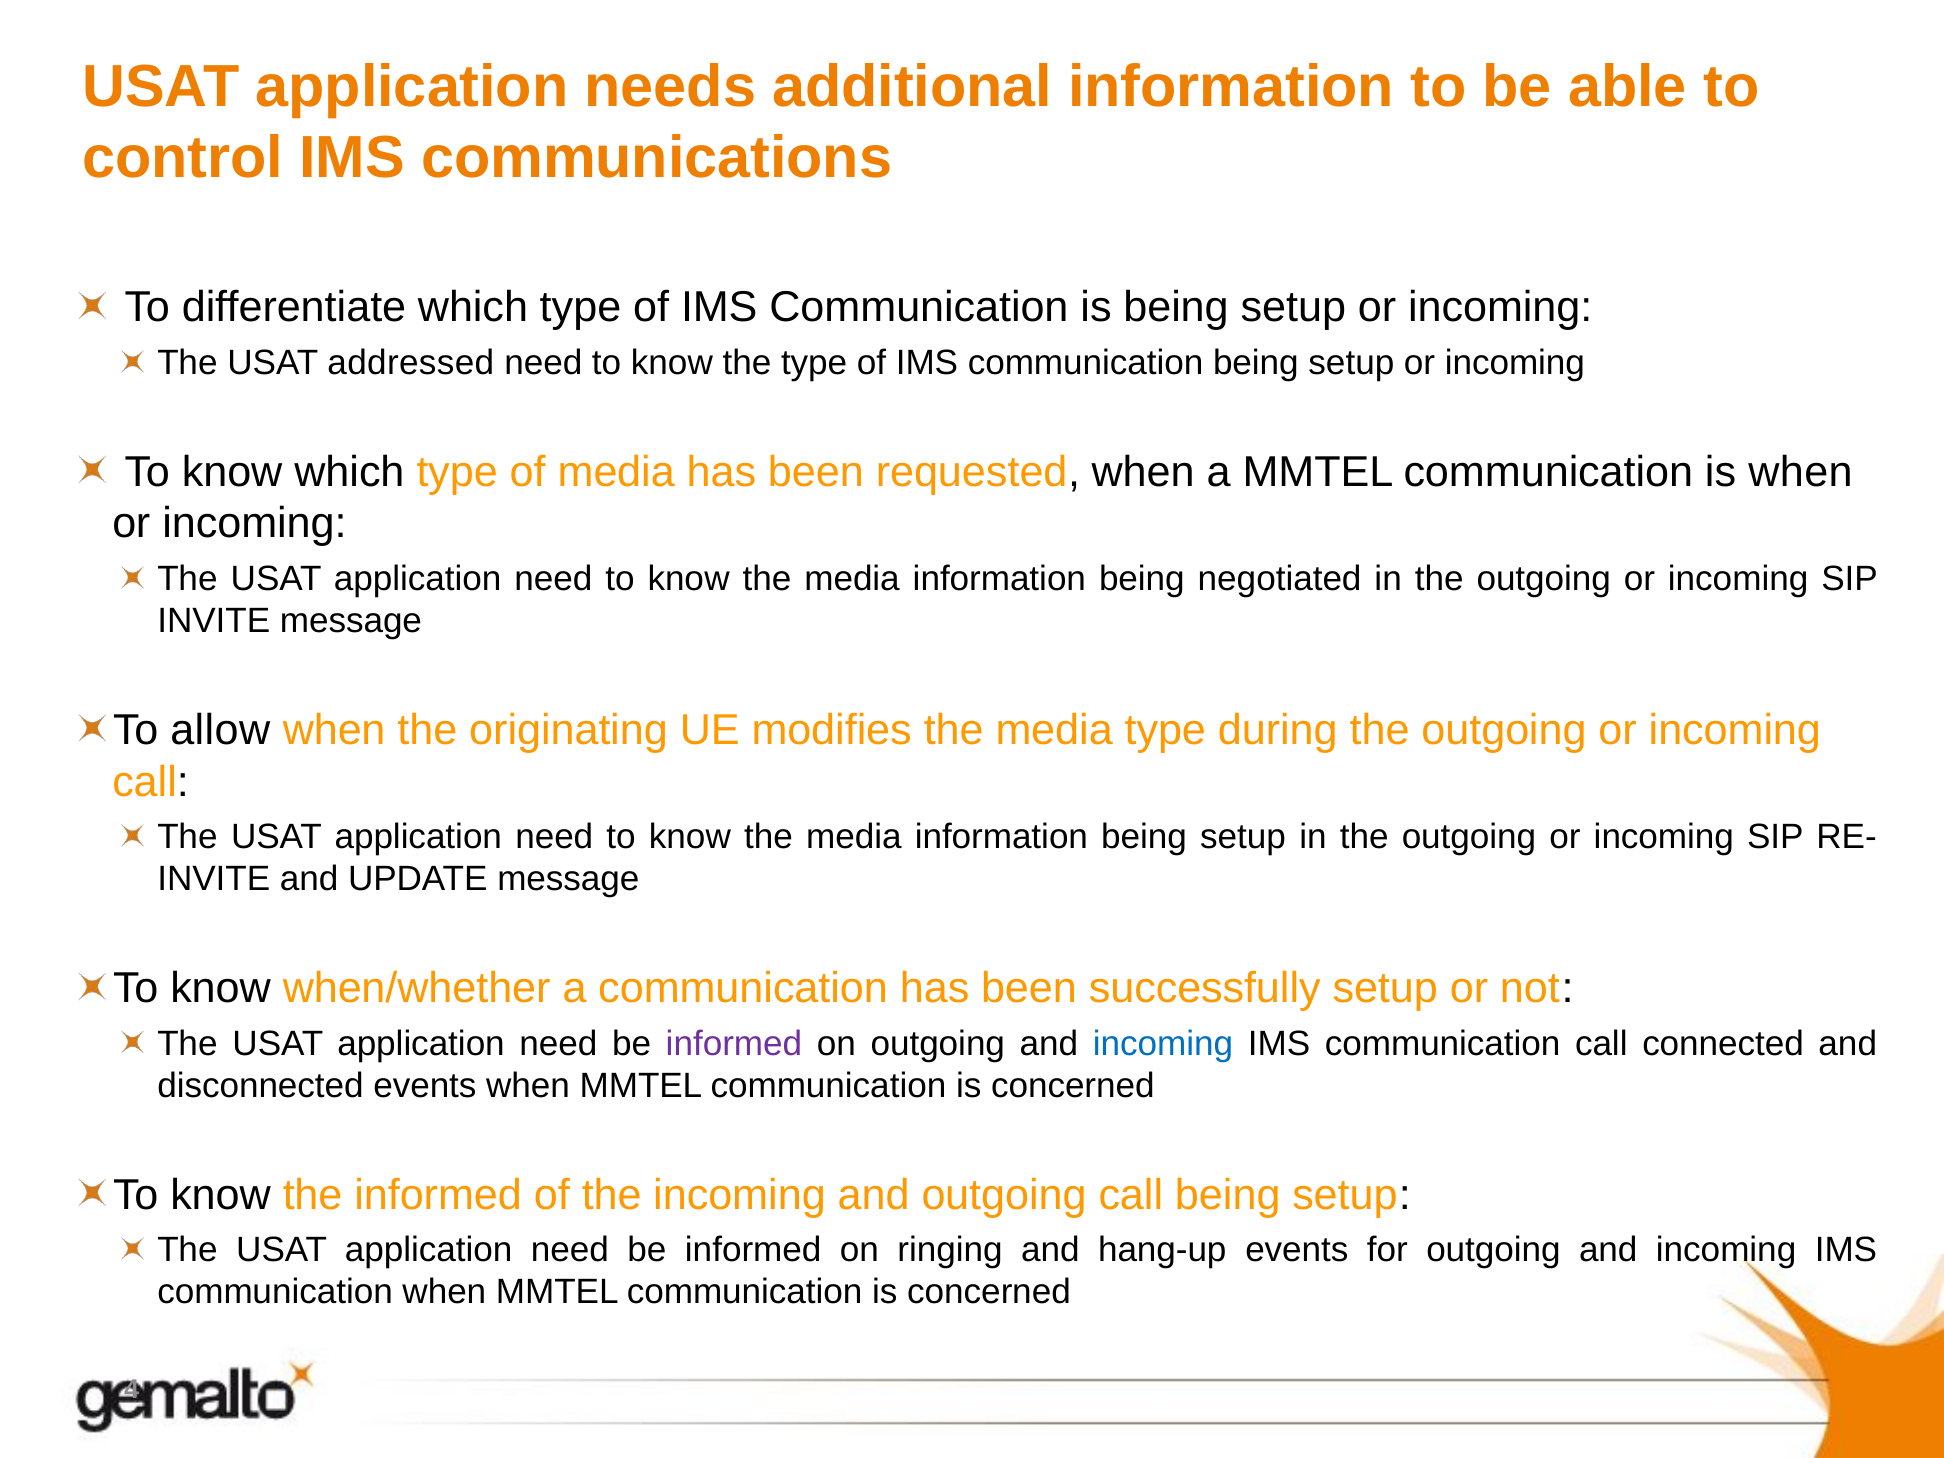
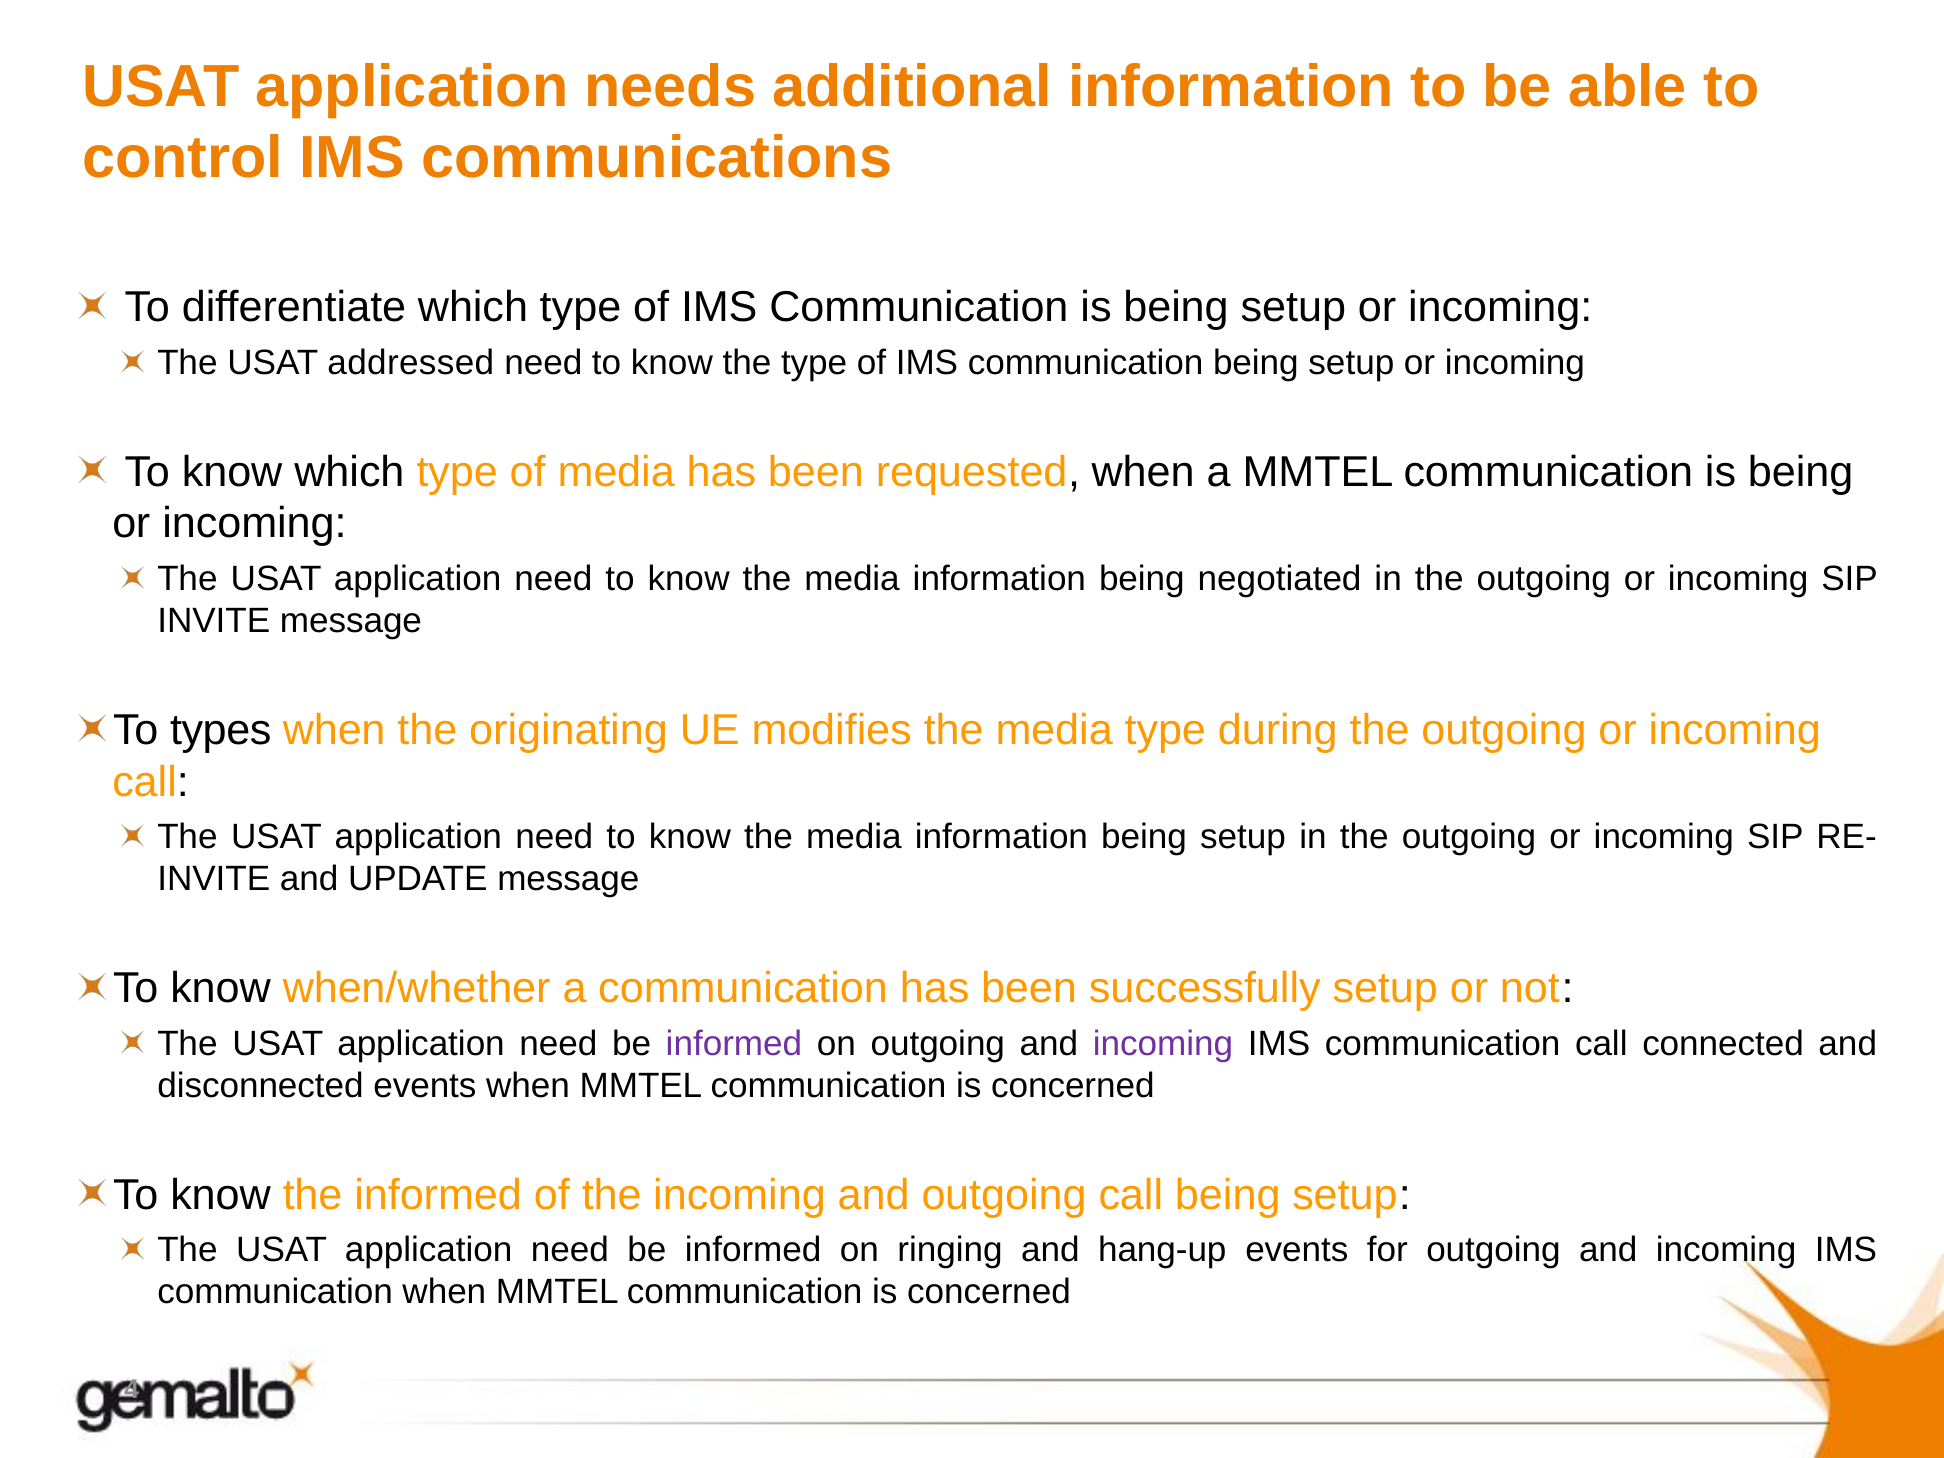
MMTEL communication is when: when -> being
allow: allow -> types
incoming at (1163, 1043) colour: blue -> purple
